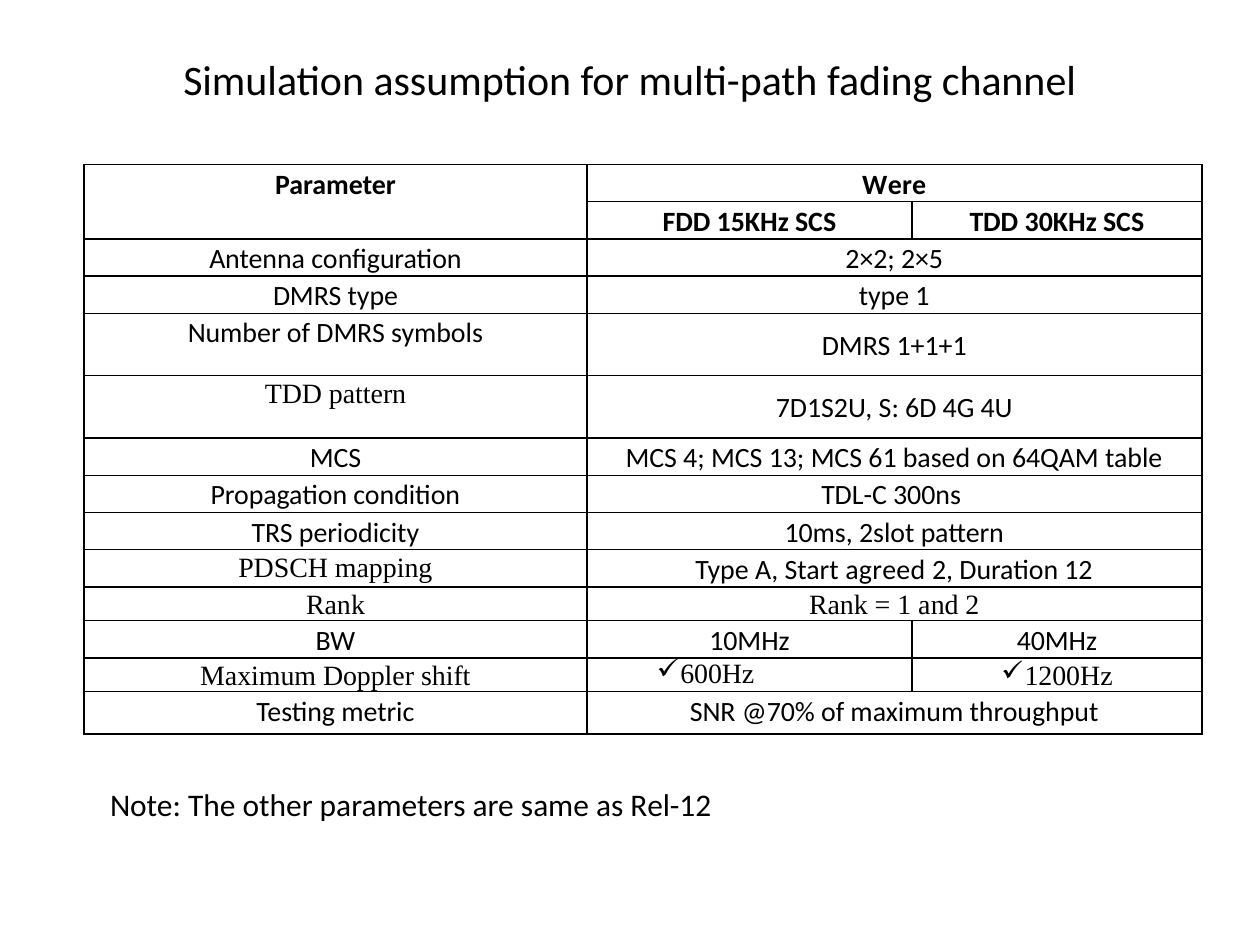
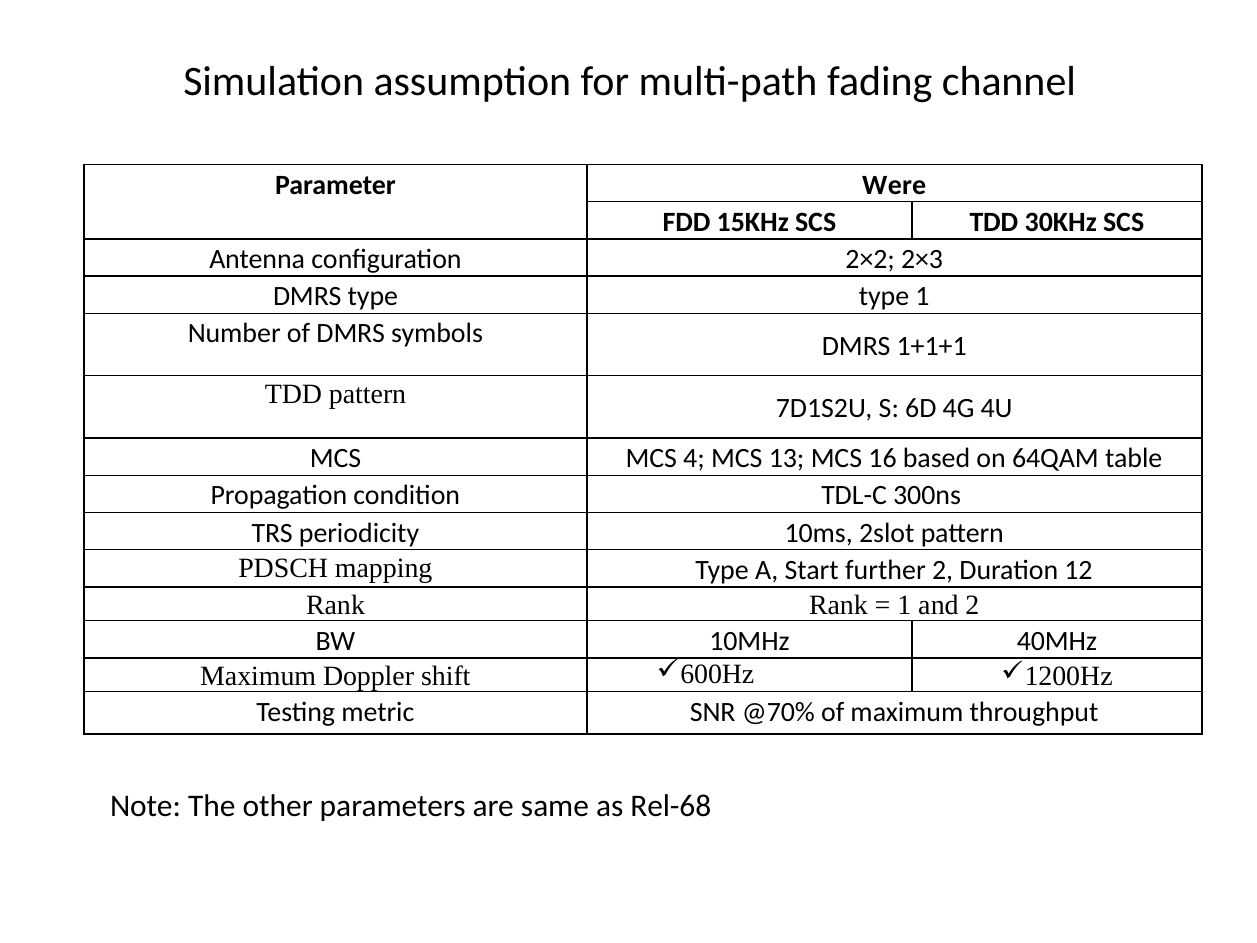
2×5: 2×5 -> 2×3
61: 61 -> 16
agreed: agreed -> further
Rel-12: Rel-12 -> Rel-68
